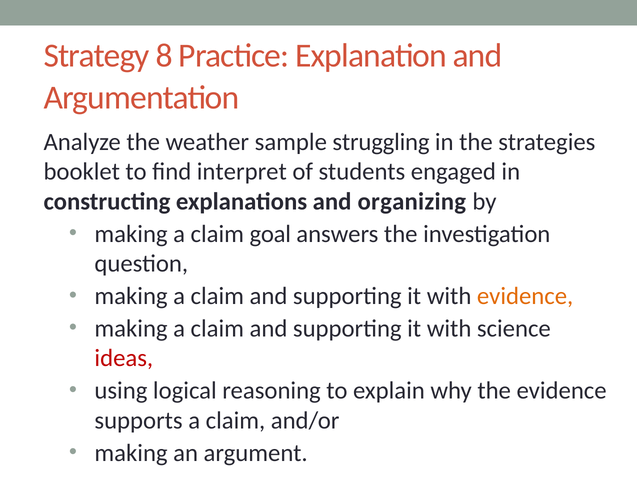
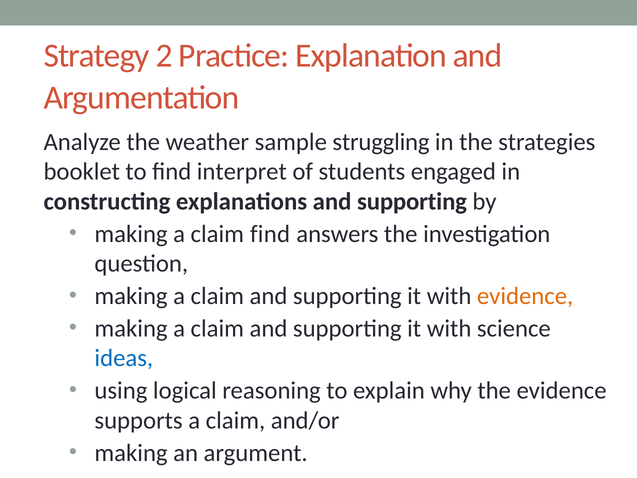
8: 8 -> 2
explanations and organizing: organizing -> supporting
claim goal: goal -> find
ideas colour: red -> blue
